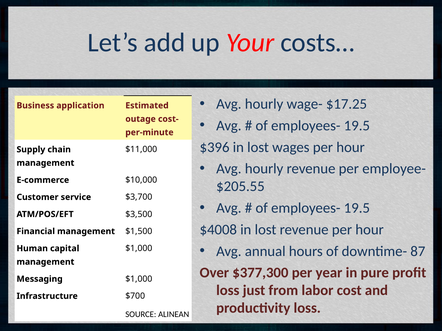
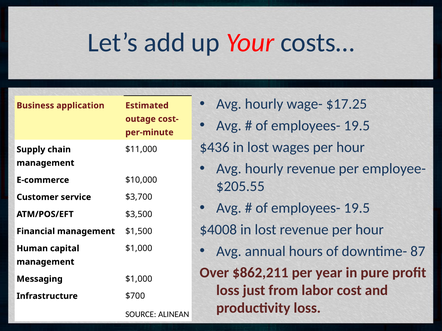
$396: $396 -> $436
$377,300: $377,300 -> $862,211
